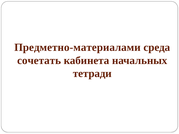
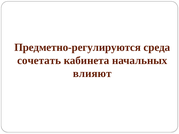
Предметно-материалами: Предметно-материалами -> Предметно-регулируются
тетради: тетради -> влияют
